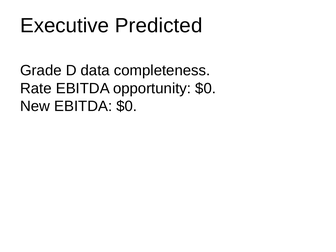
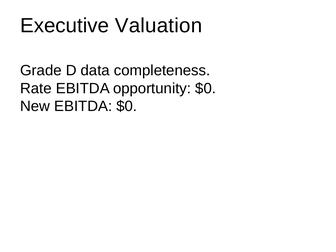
Predicted: Predicted -> Valuation
